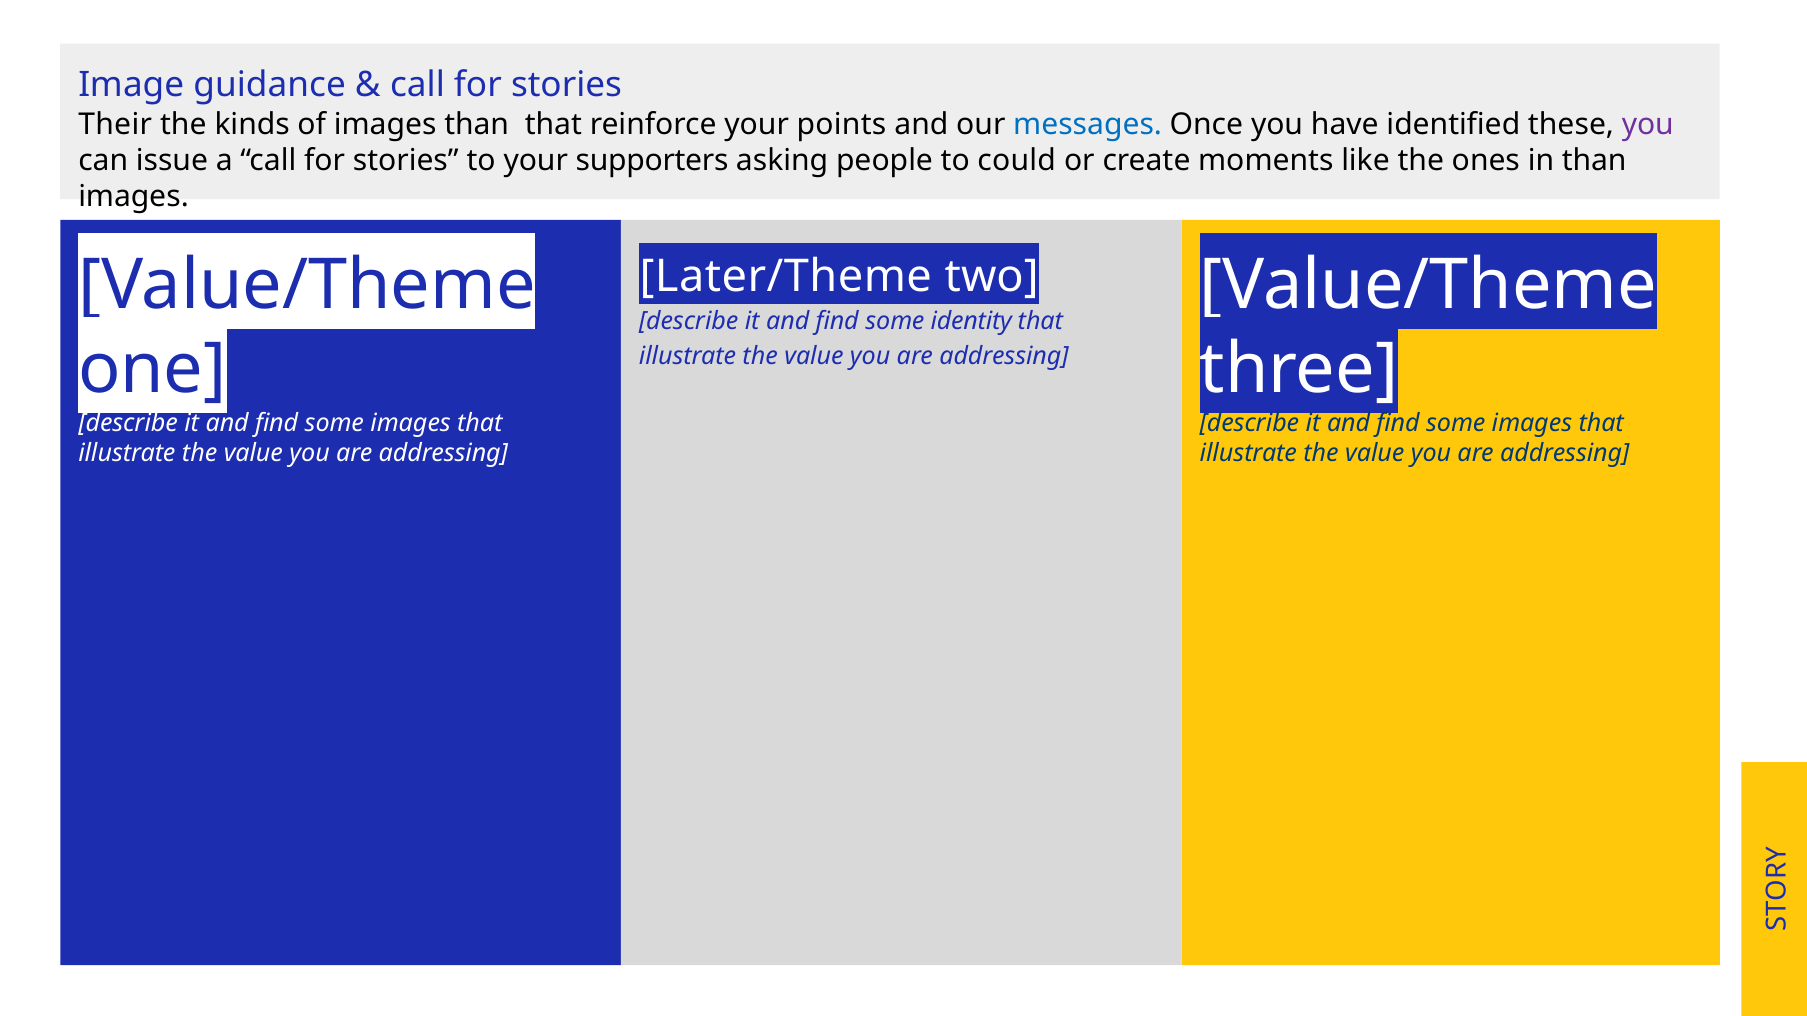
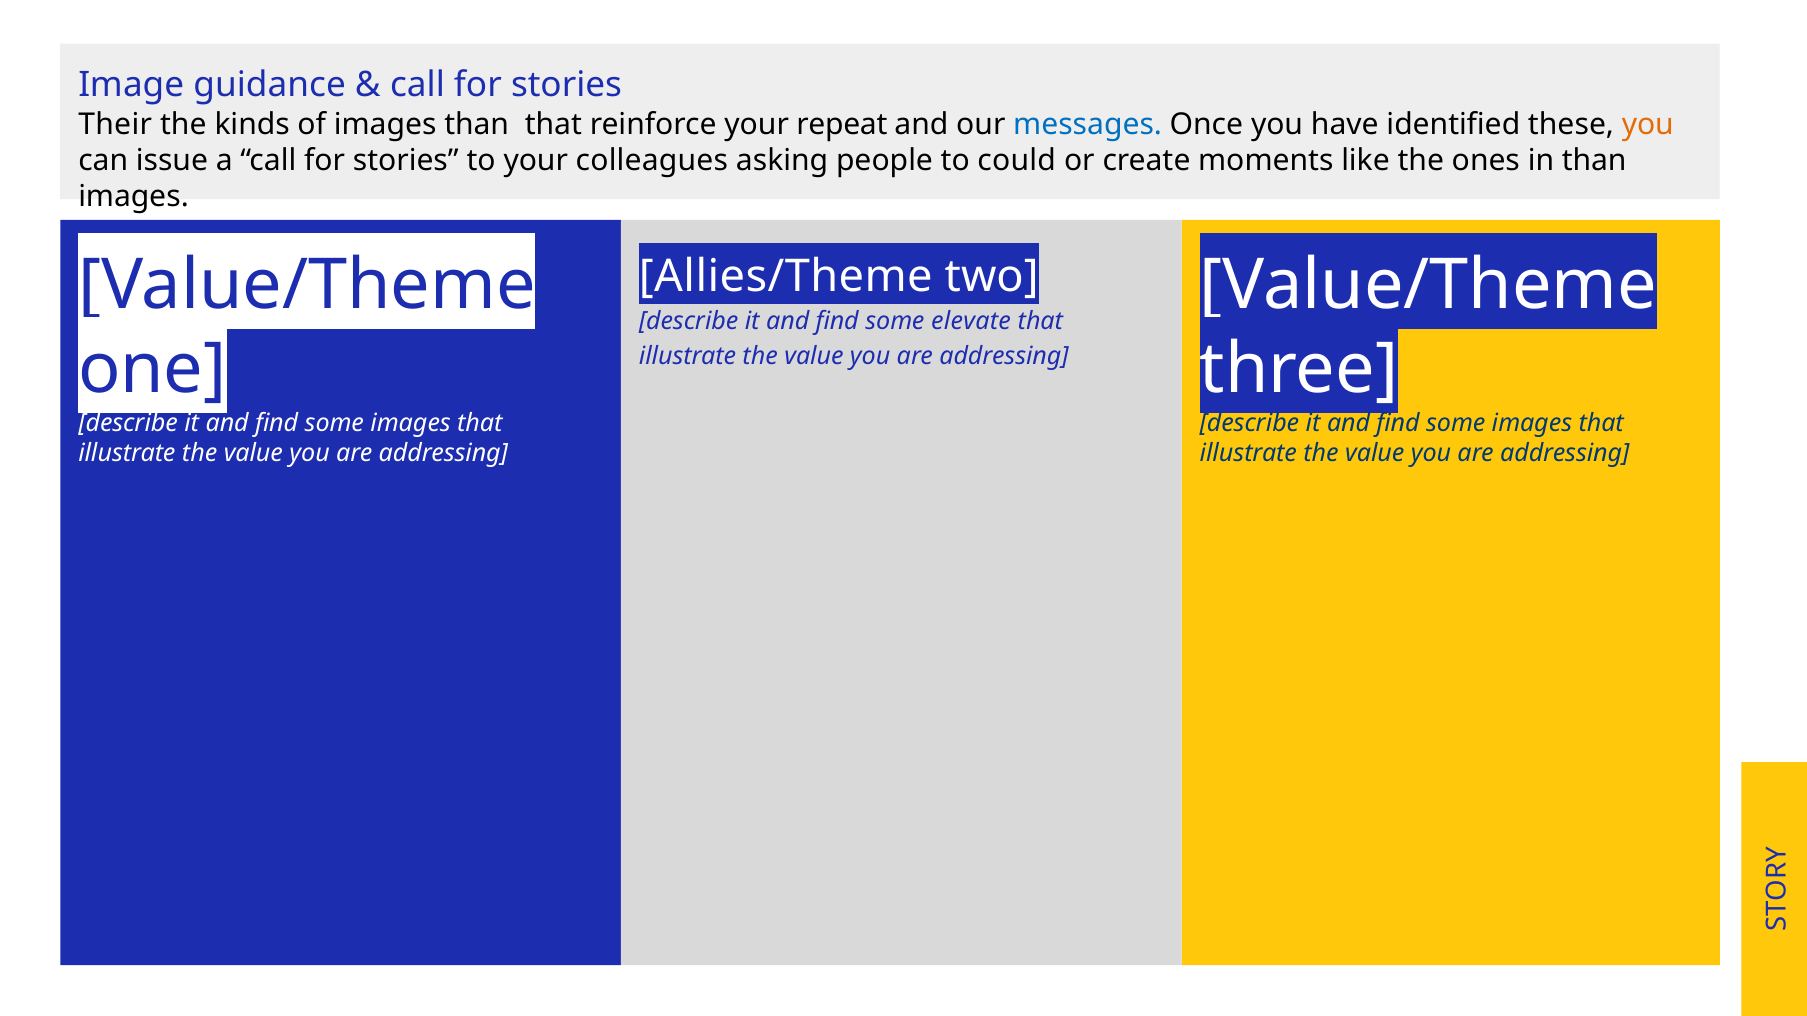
points: points -> repeat
you at (1648, 124) colour: purple -> orange
supporters: supporters -> colleagues
Later/Theme: Later/Theme -> Allies/Theme
identity: identity -> elevate
